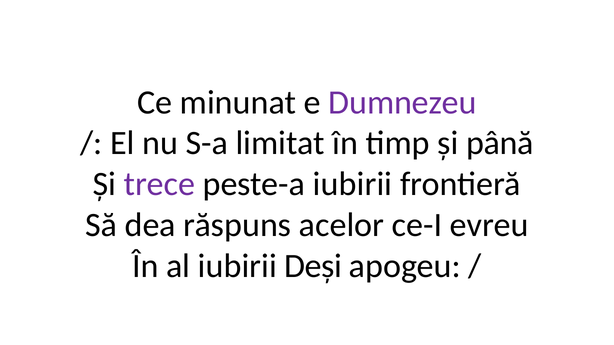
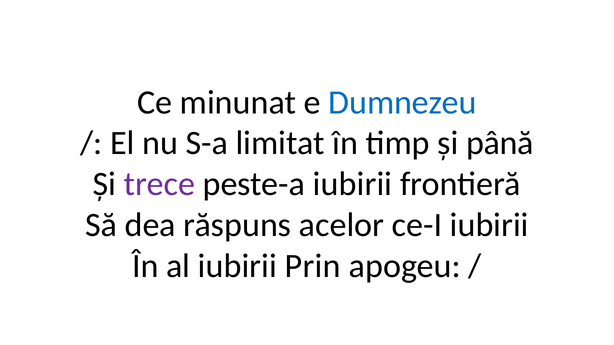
Dumnezeu colour: purple -> blue
ce-I evreu: evreu -> iubirii
Deși: Deși -> Prin
